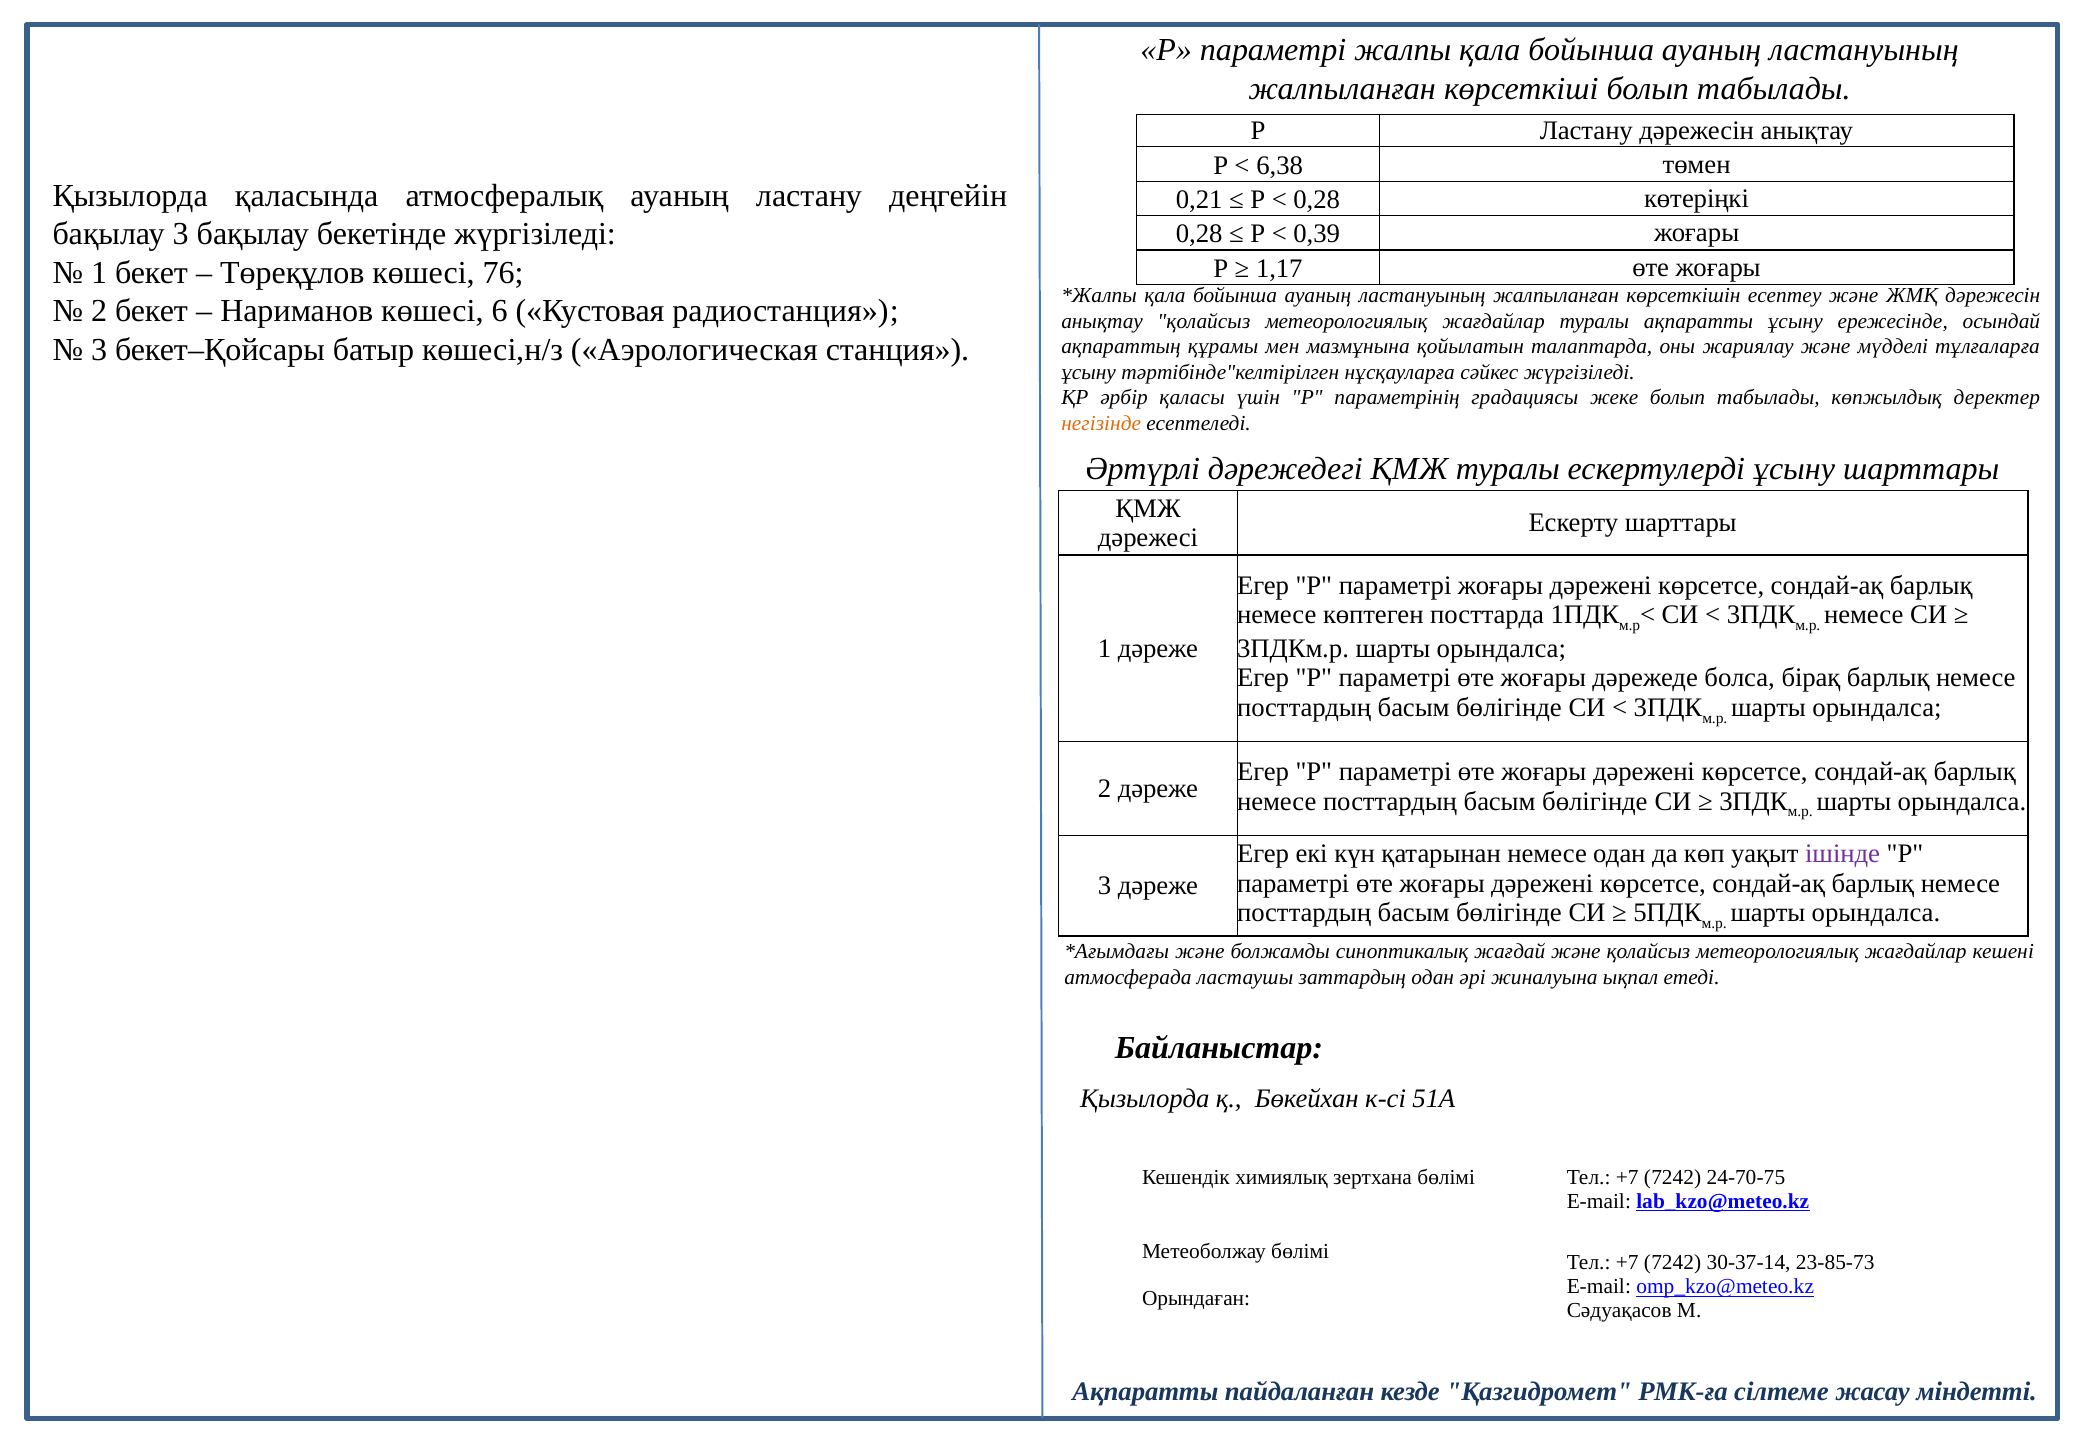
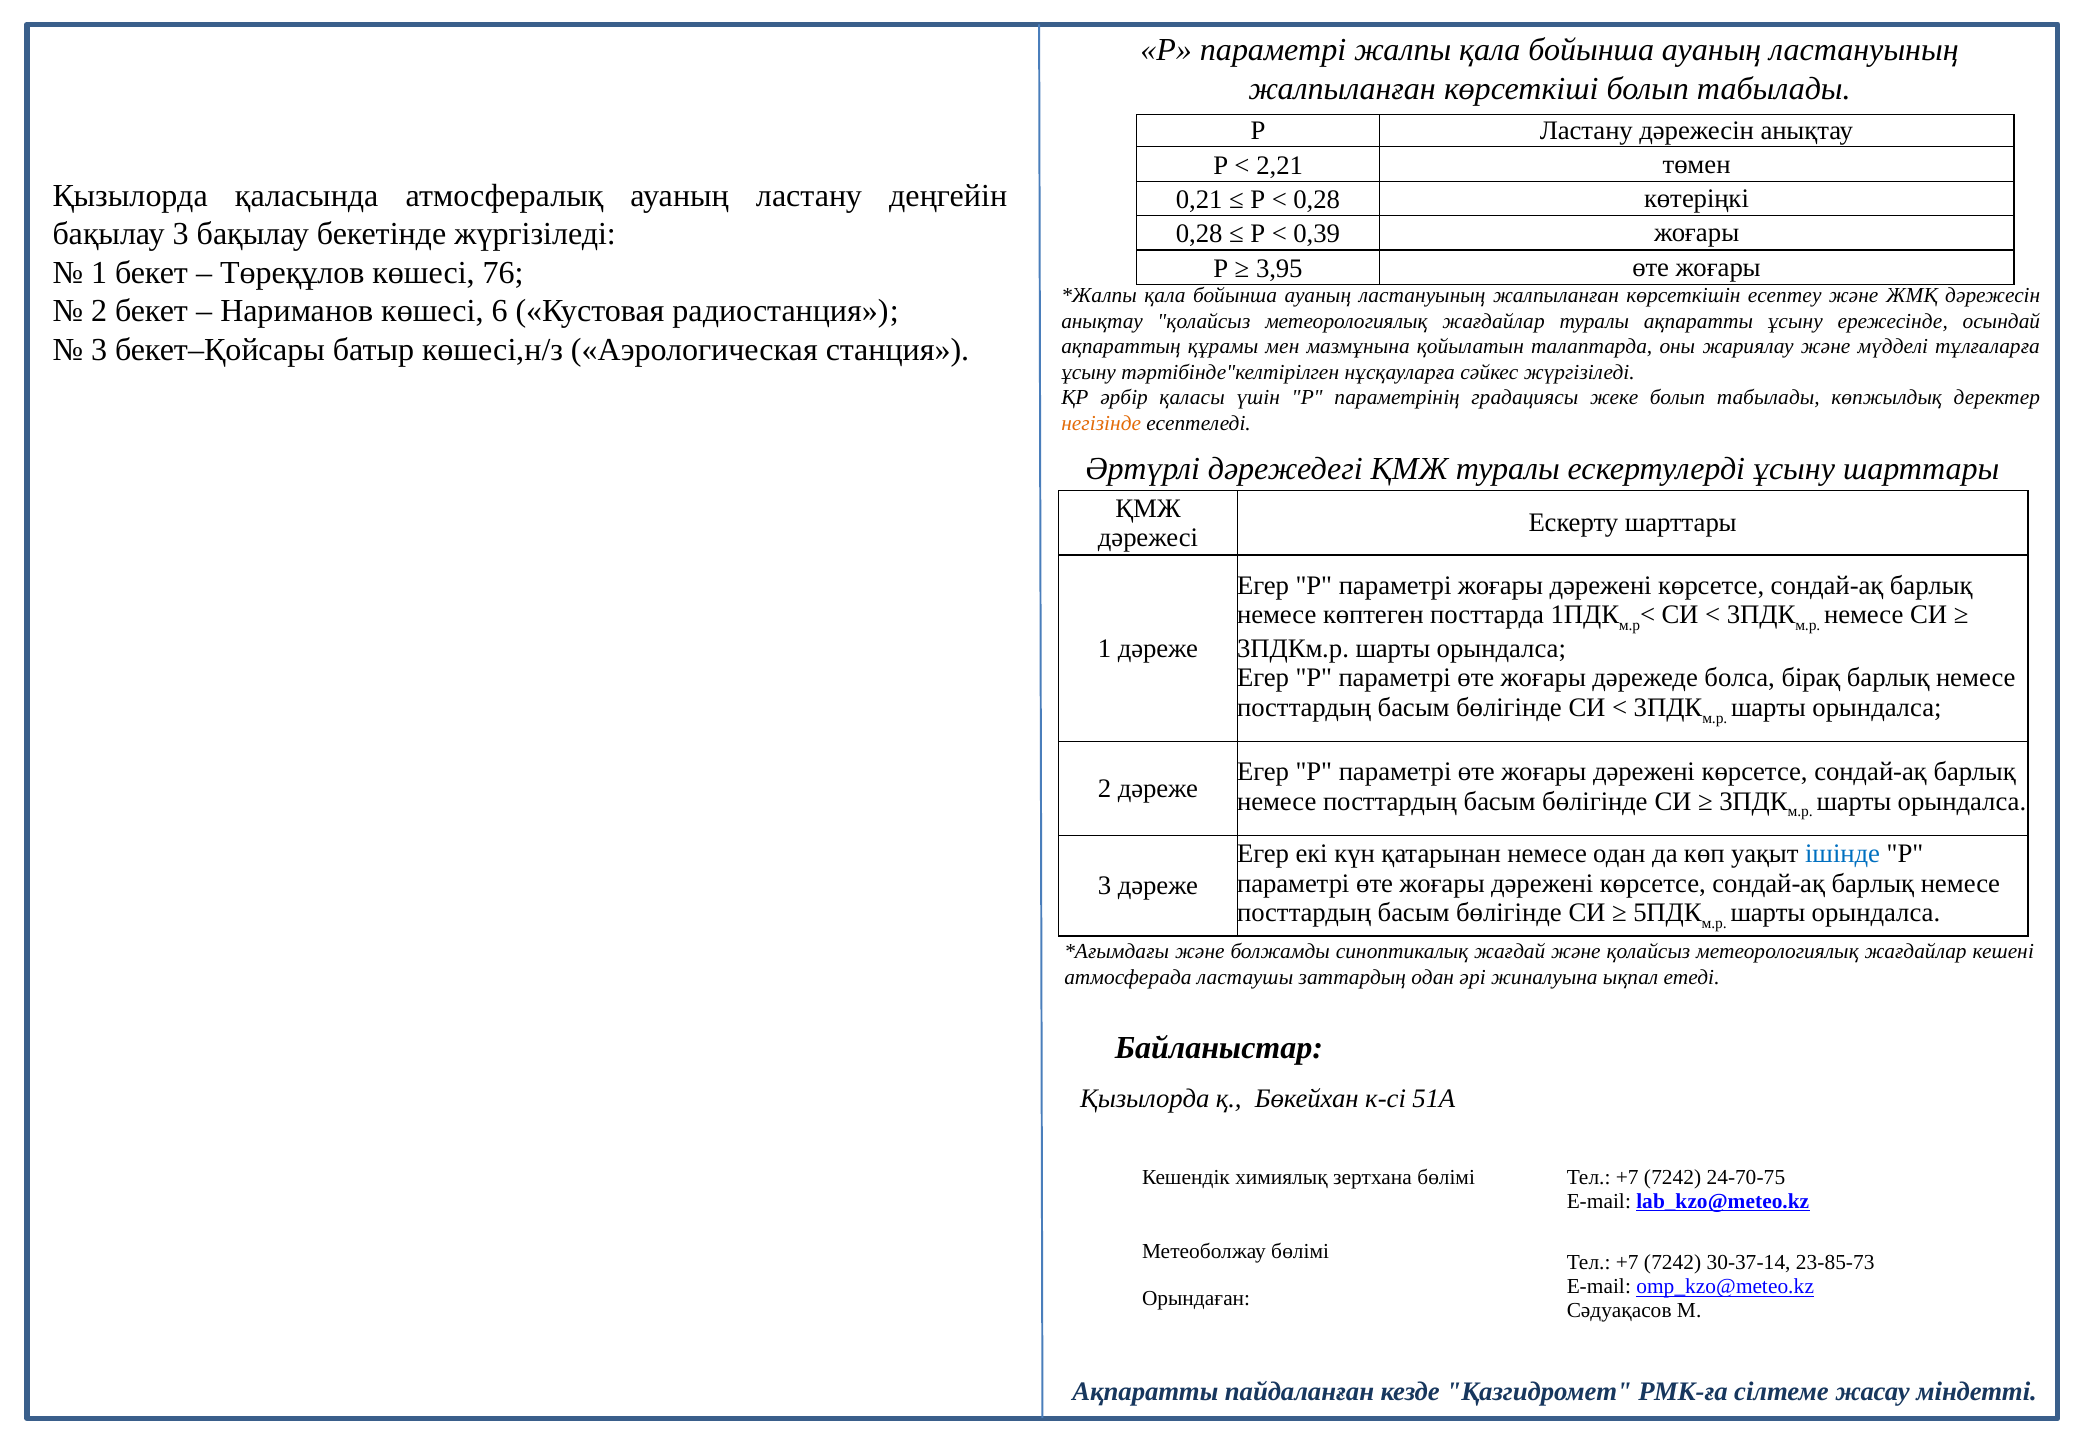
6,38: 6,38 -> 2,21
1,17: 1,17 -> 3,95
ішінде colour: purple -> blue
